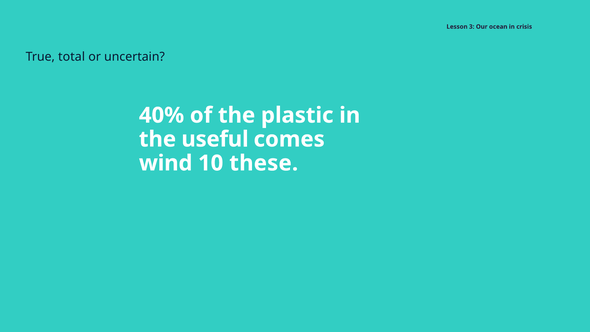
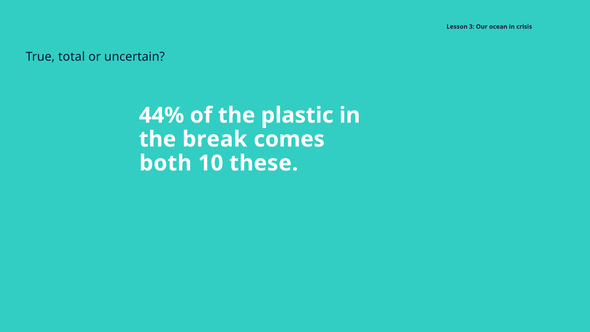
40%: 40% -> 44%
useful: useful -> break
wind: wind -> both
